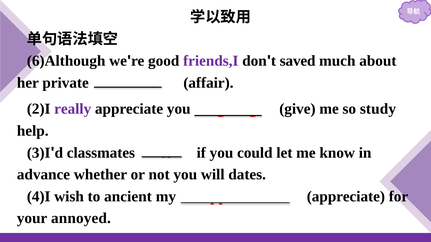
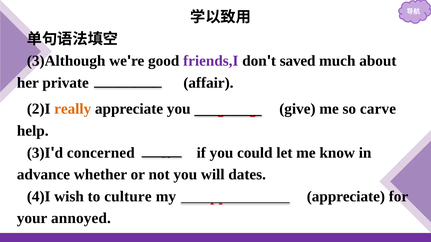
6)Although: 6)Although -> 3)Although
really colour: purple -> orange
study: study -> carve
classmates: classmates -> concerned
ancient: ancient -> culture
